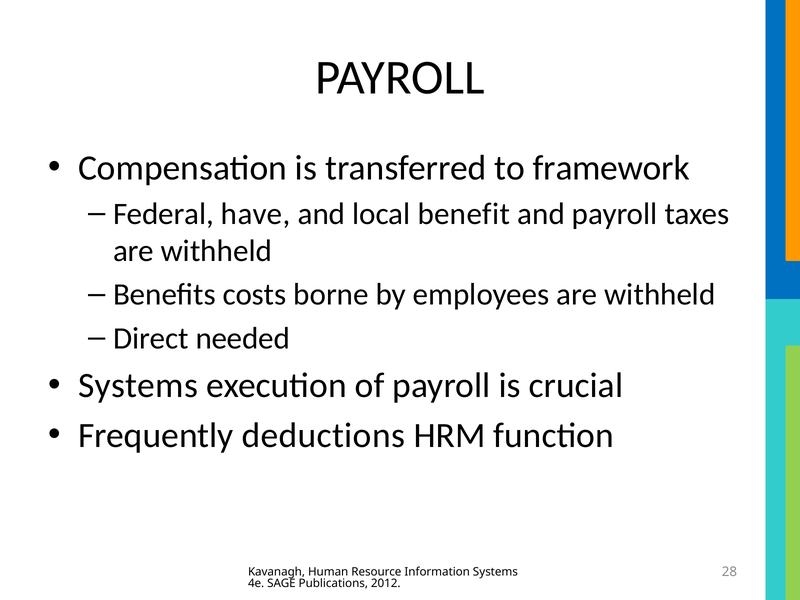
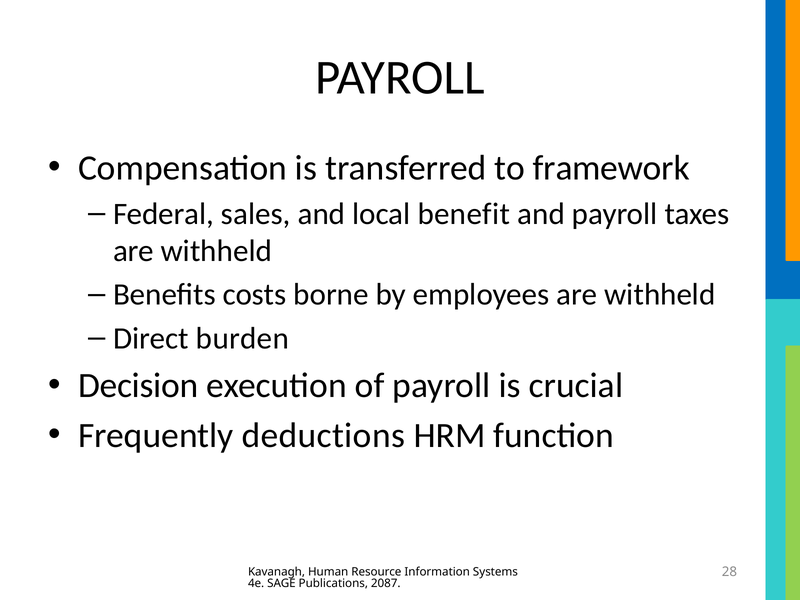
have: have -> sales
needed: needed -> burden
Systems at (138, 386): Systems -> Decision
2012: 2012 -> 2087
